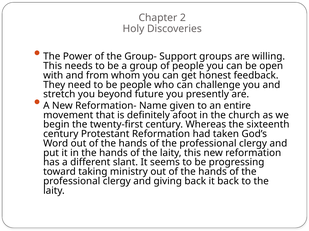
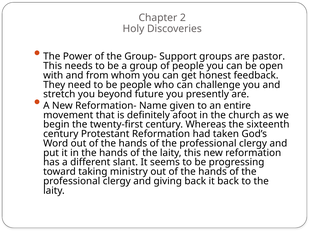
willing: willing -> pastor
